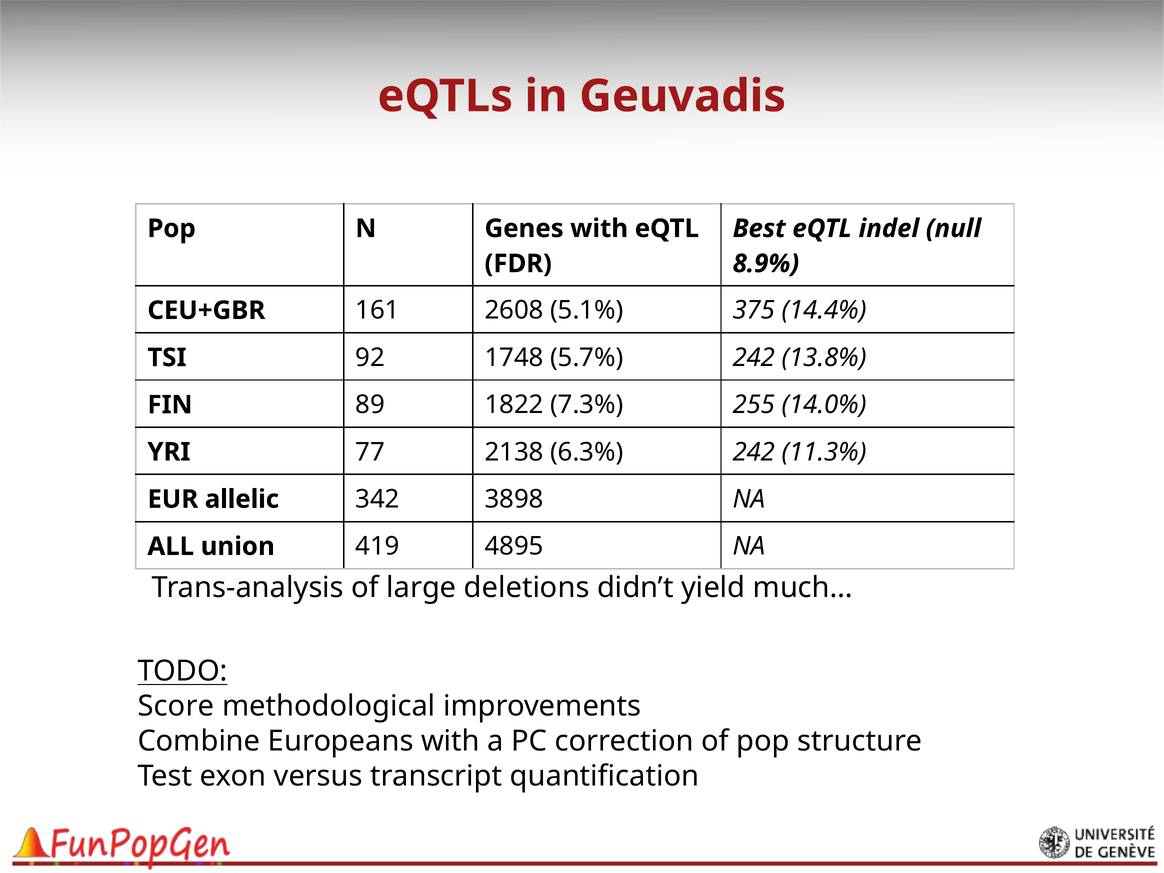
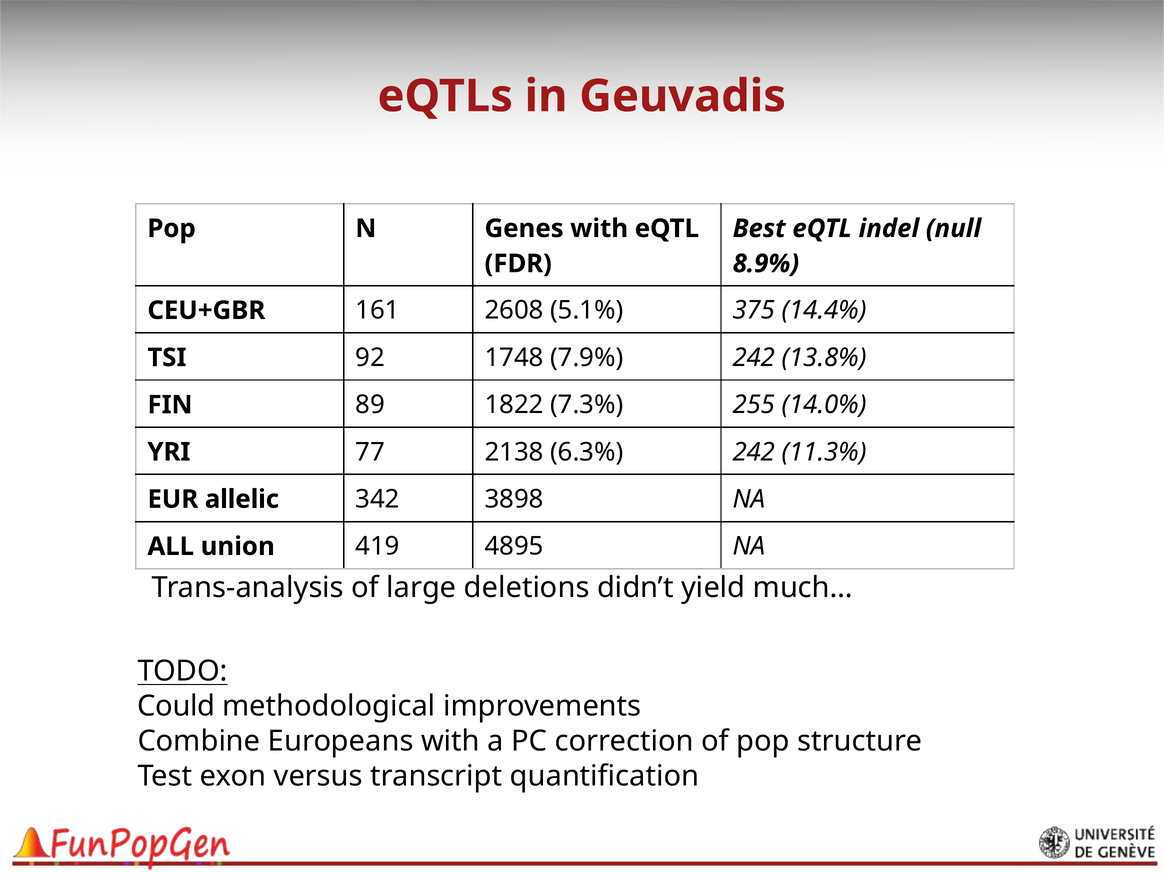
5.7%: 5.7% -> 7.9%
Score: Score -> Could
